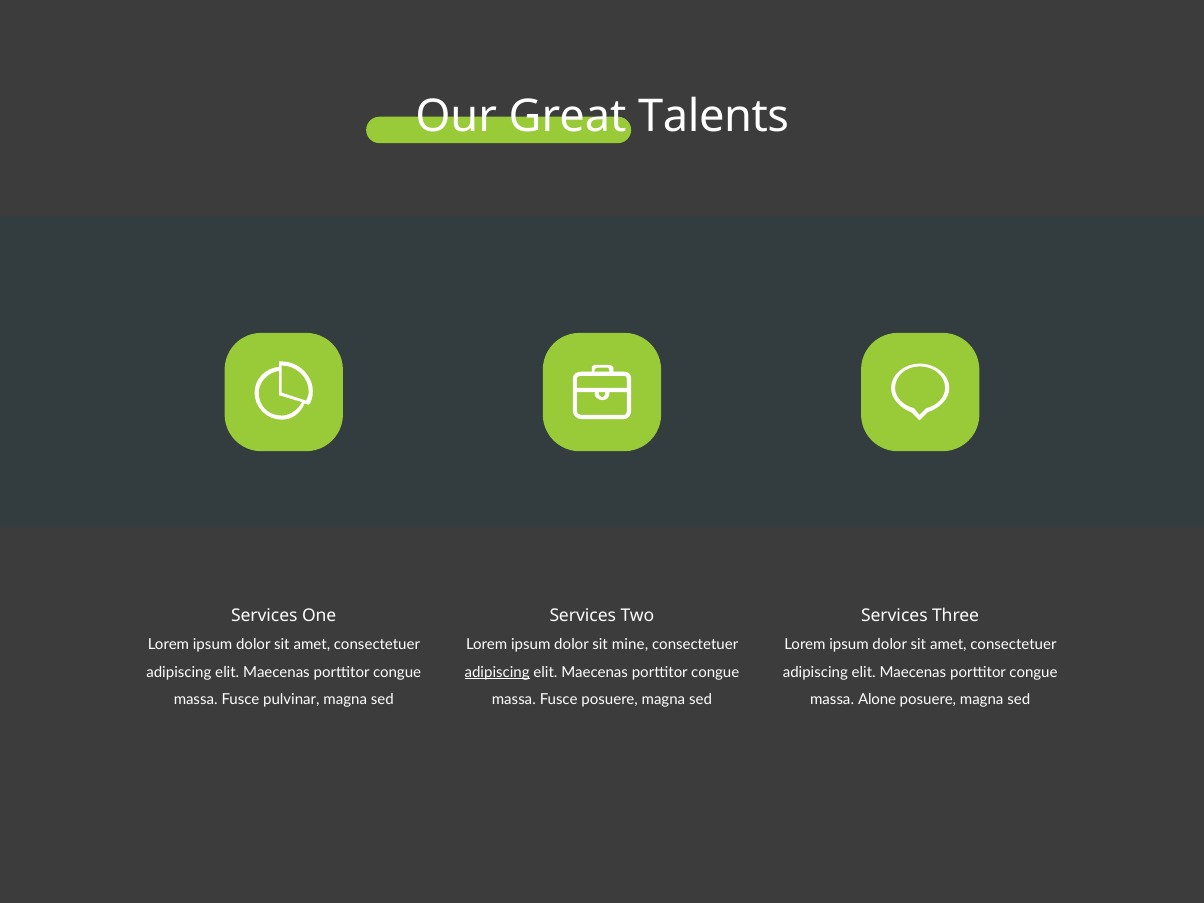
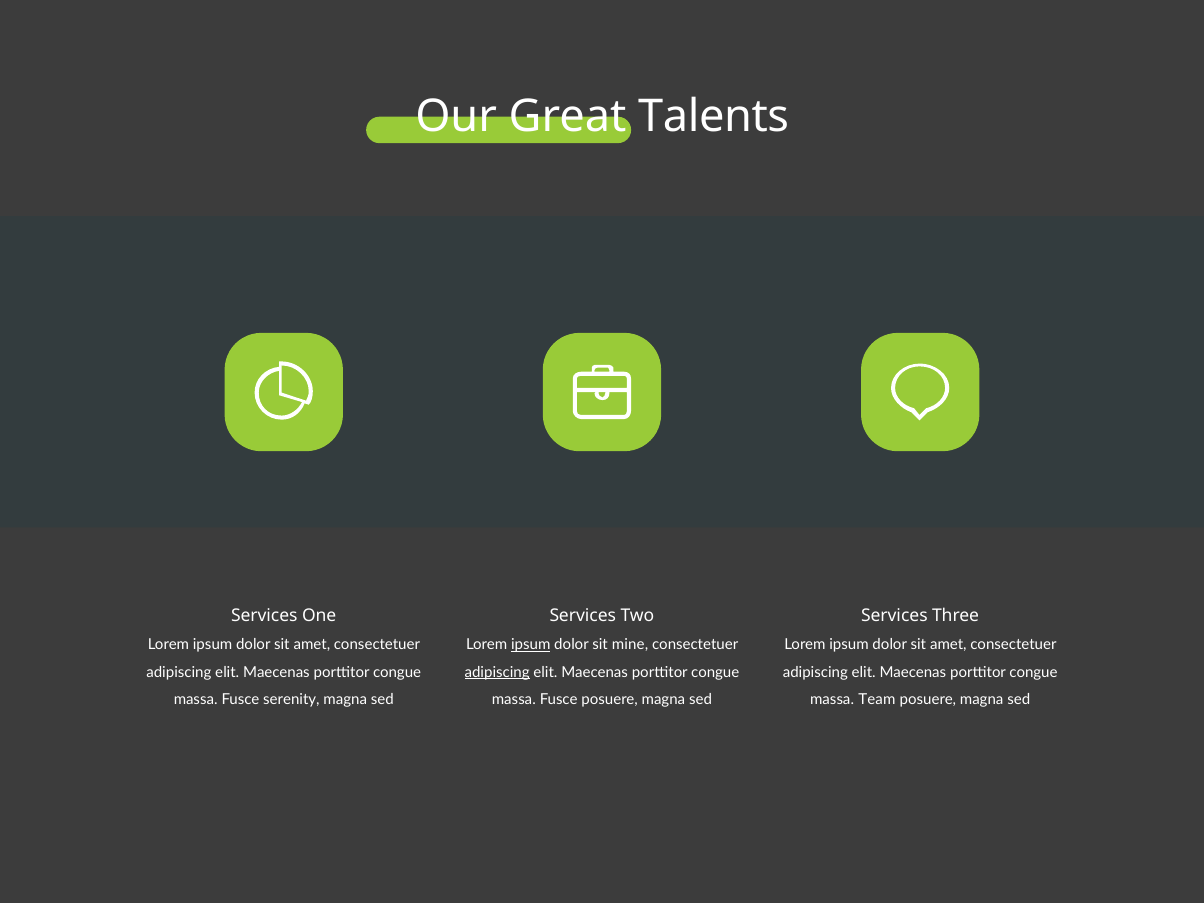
ipsum at (531, 645) underline: none -> present
pulvinar: pulvinar -> serenity
Alone: Alone -> Team
